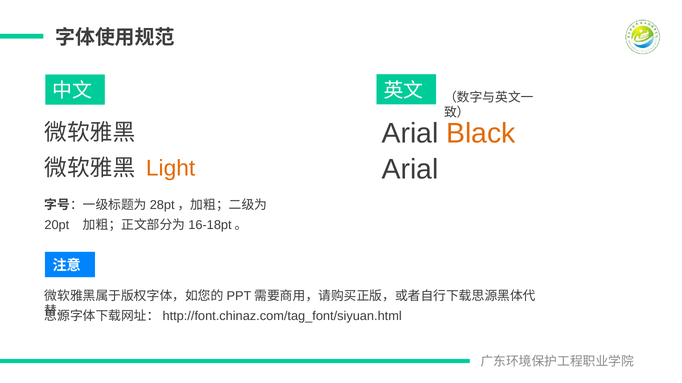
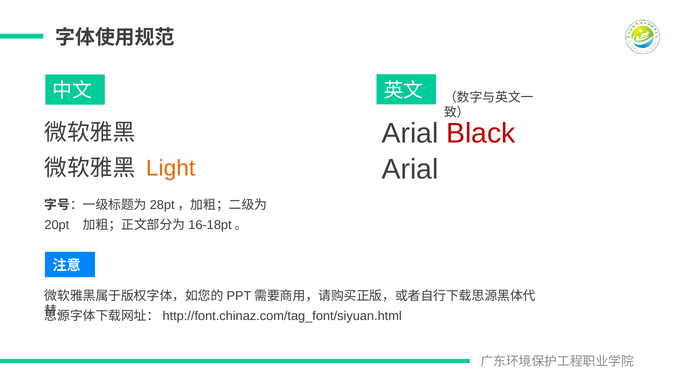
Black colour: orange -> red
